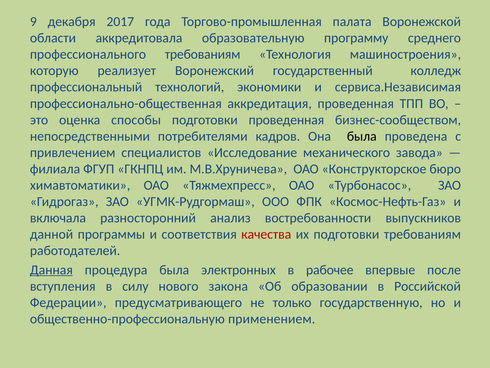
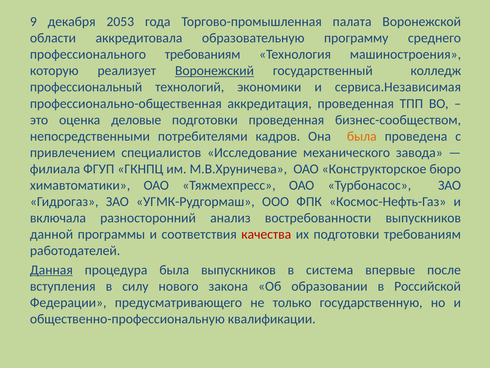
2017: 2017 -> 2053
Воронежский underline: none -> present
способы: способы -> деловые
была at (362, 136) colour: black -> orange
была электронных: электронных -> выпускников
рабочее: рабочее -> система
применением: применением -> квалификации
